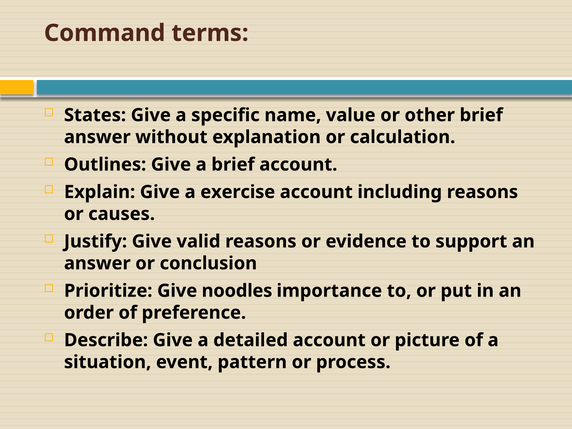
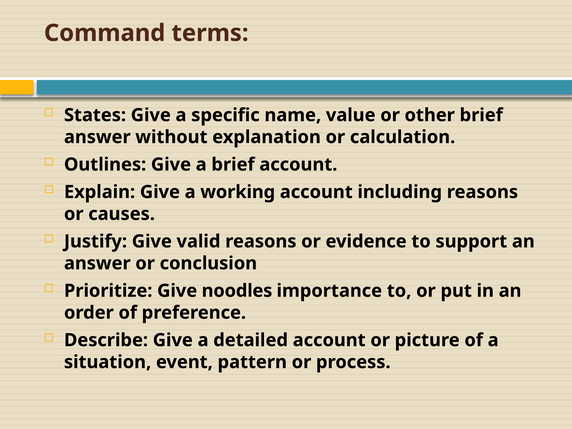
exercise: exercise -> working
